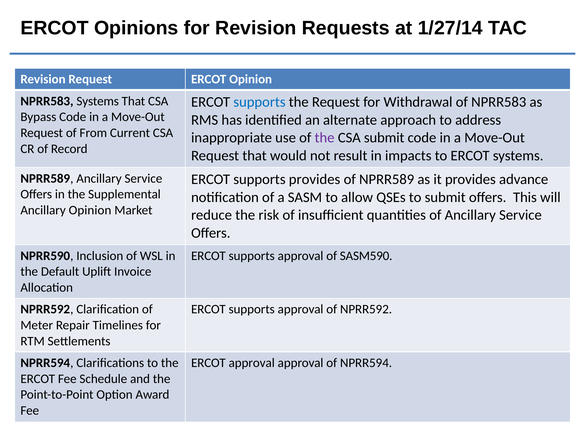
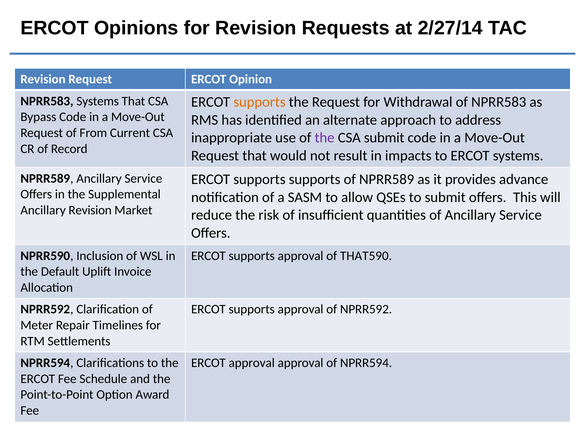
1/27/14: 1/27/14 -> 2/27/14
supports at (259, 102) colour: blue -> orange
supports provides: provides -> supports
Ancillary Opinion: Opinion -> Revision
SASM590: SASM590 -> THAT590
